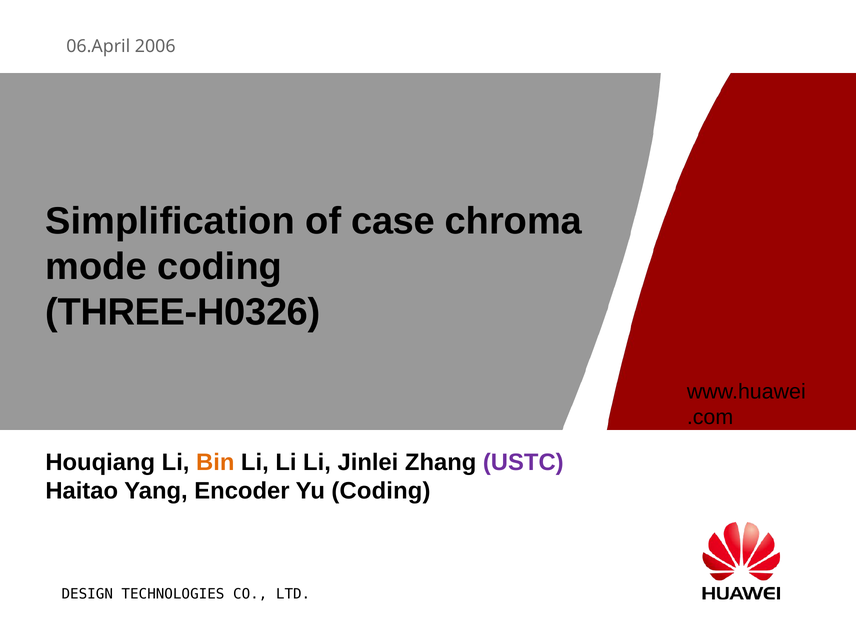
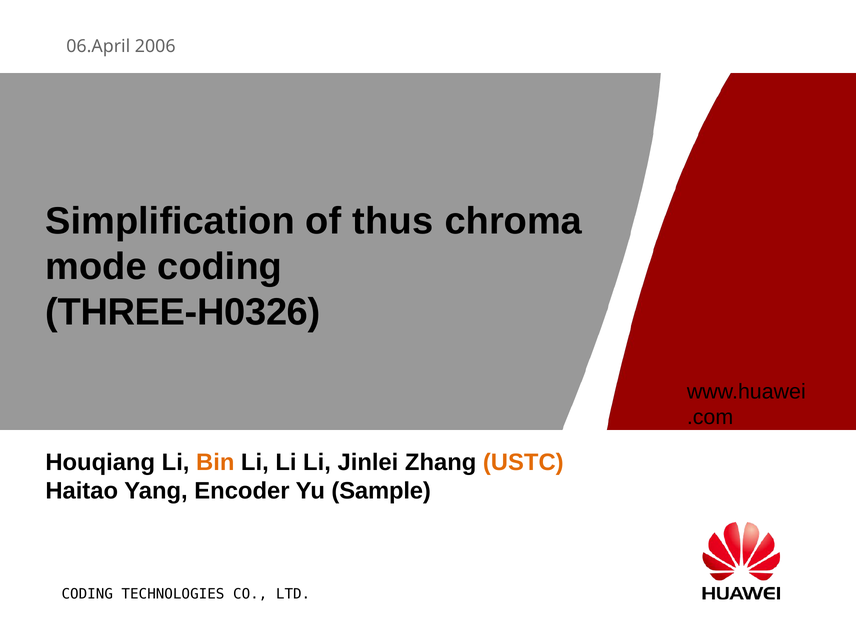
case: case -> thus
USTC colour: purple -> orange
Yu Coding: Coding -> Sample
DESIGN at (87, 594): DESIGN -> CODING
